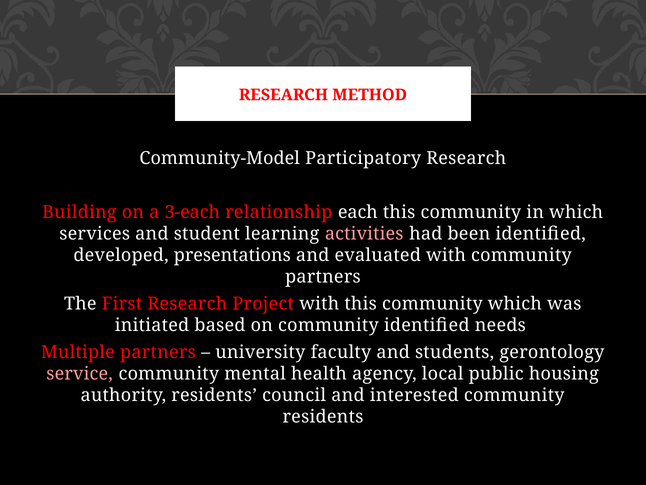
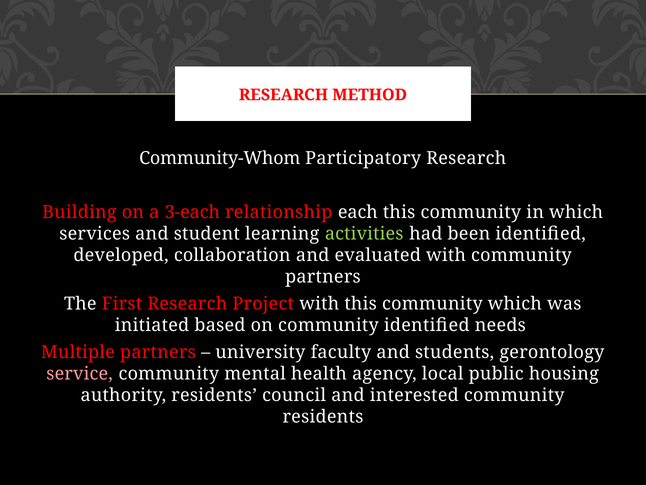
Community-Model: Community-Model -> Community-Whom
activities colour: pink -> light green
presentations: presentations -> collaboration
